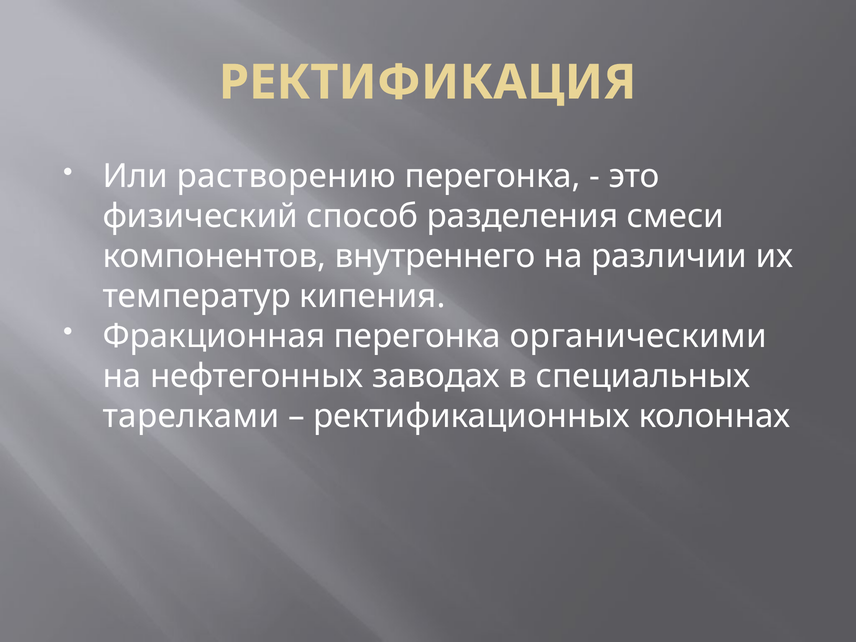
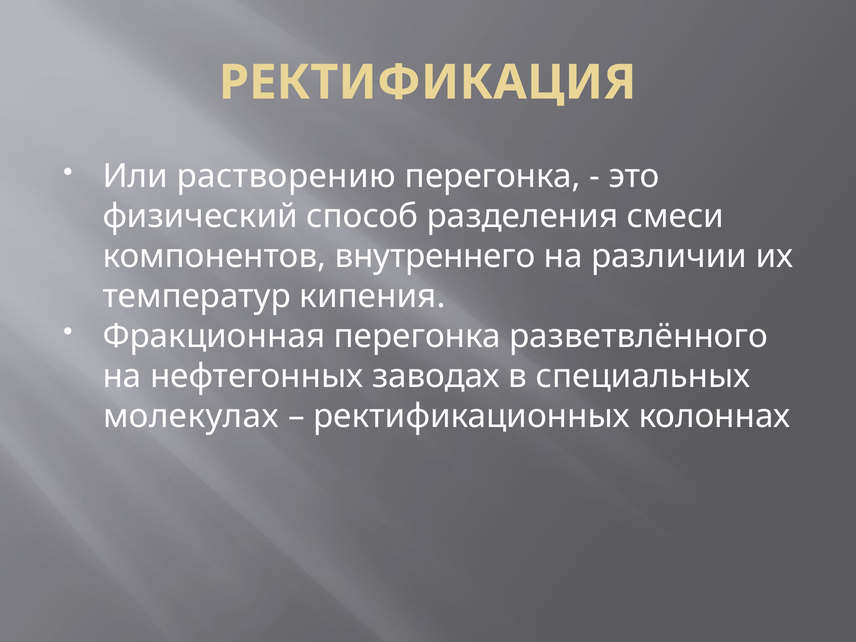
органическими: органическими -> разветвлённого
тарелками: тарелками -> молекулах
